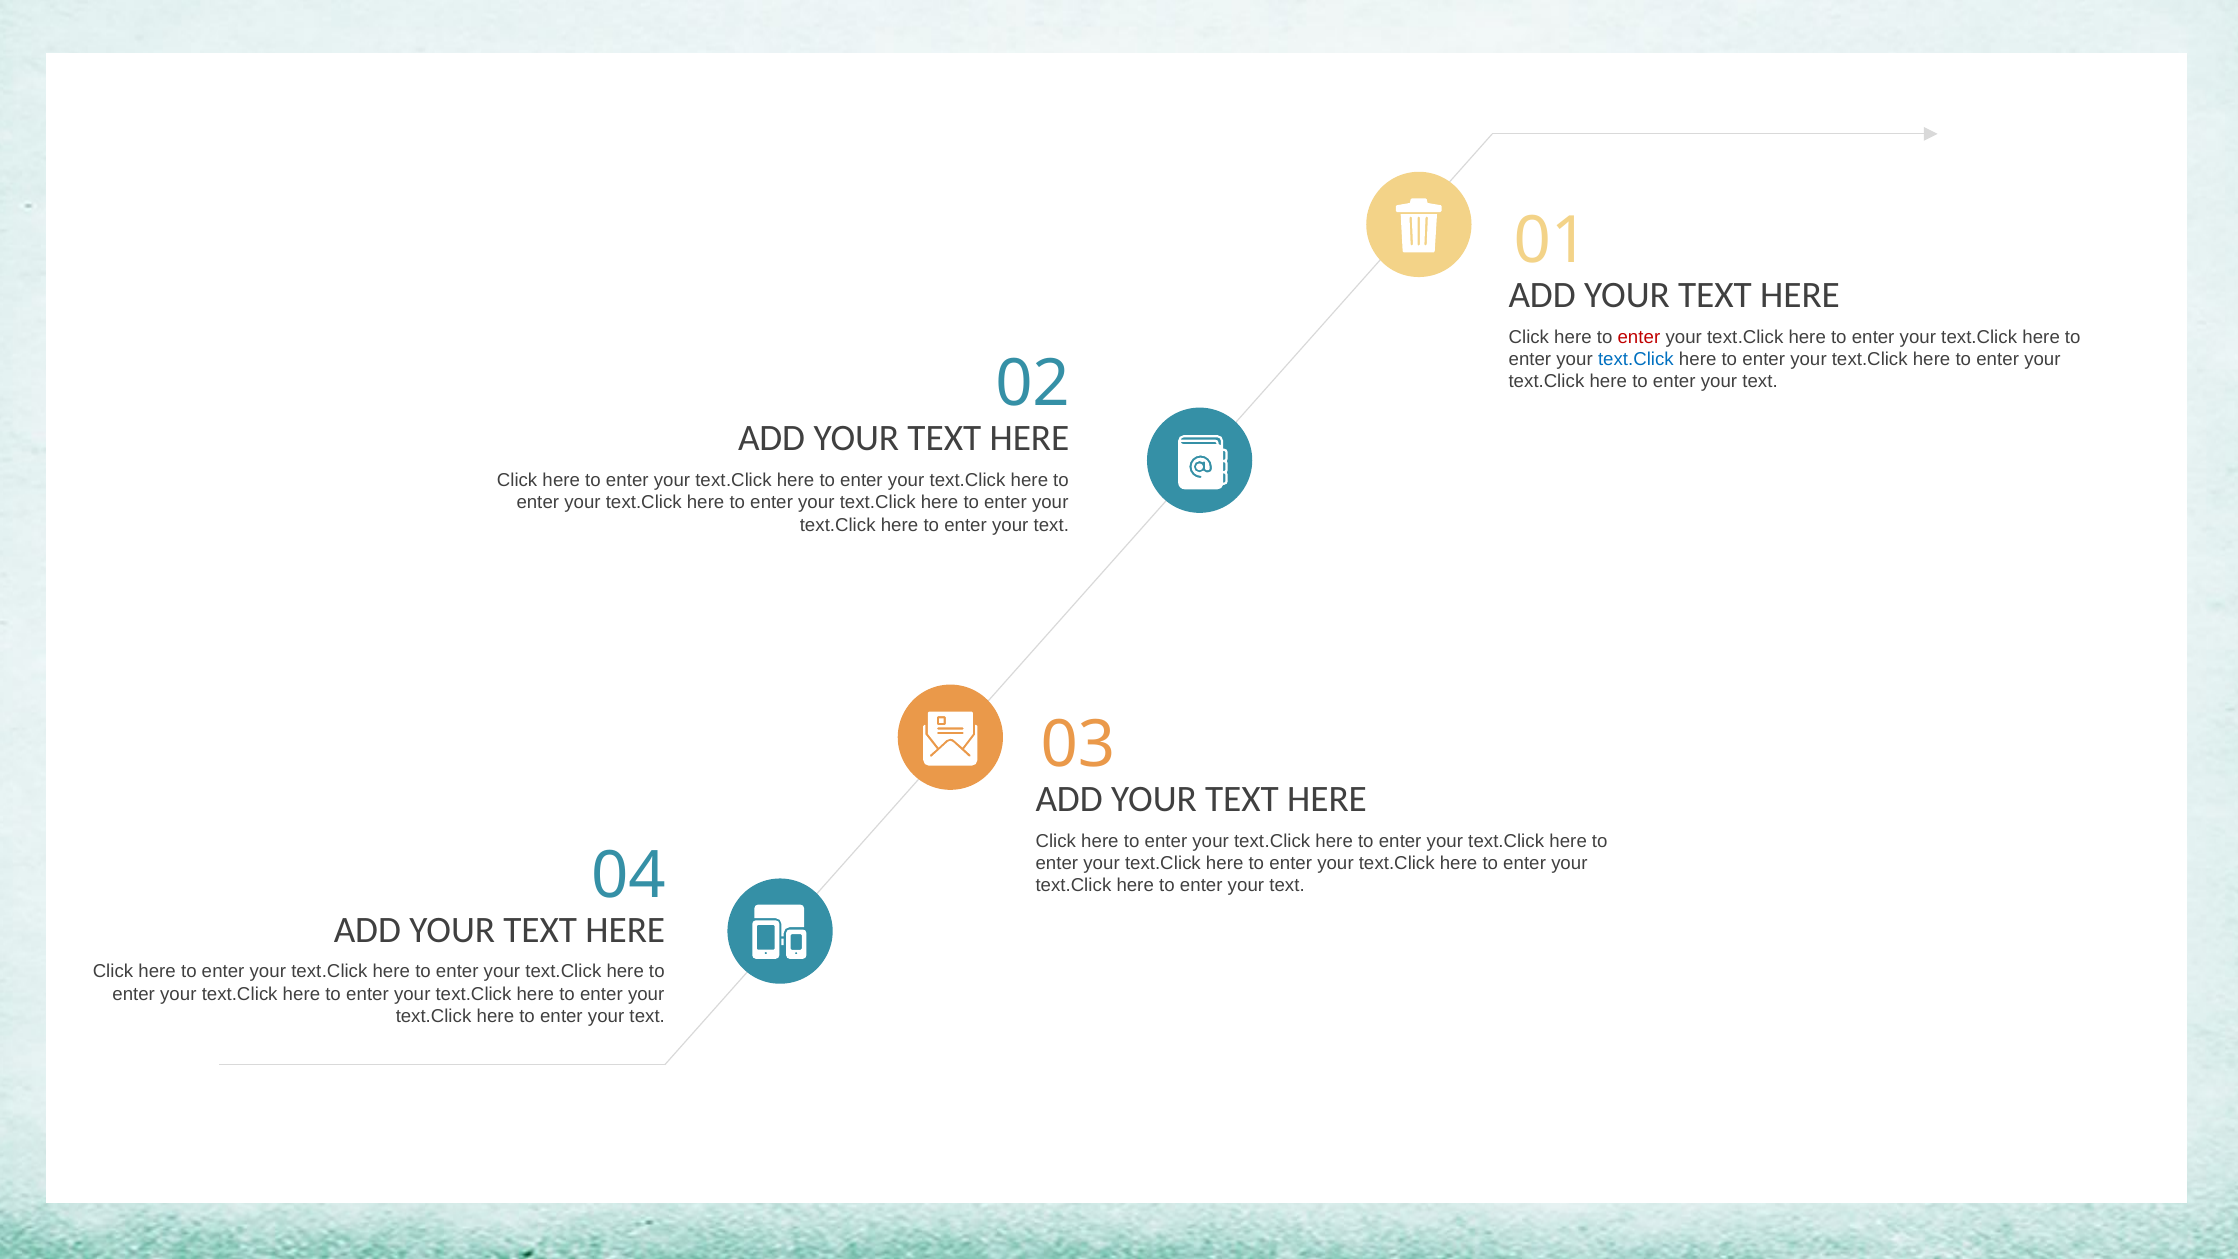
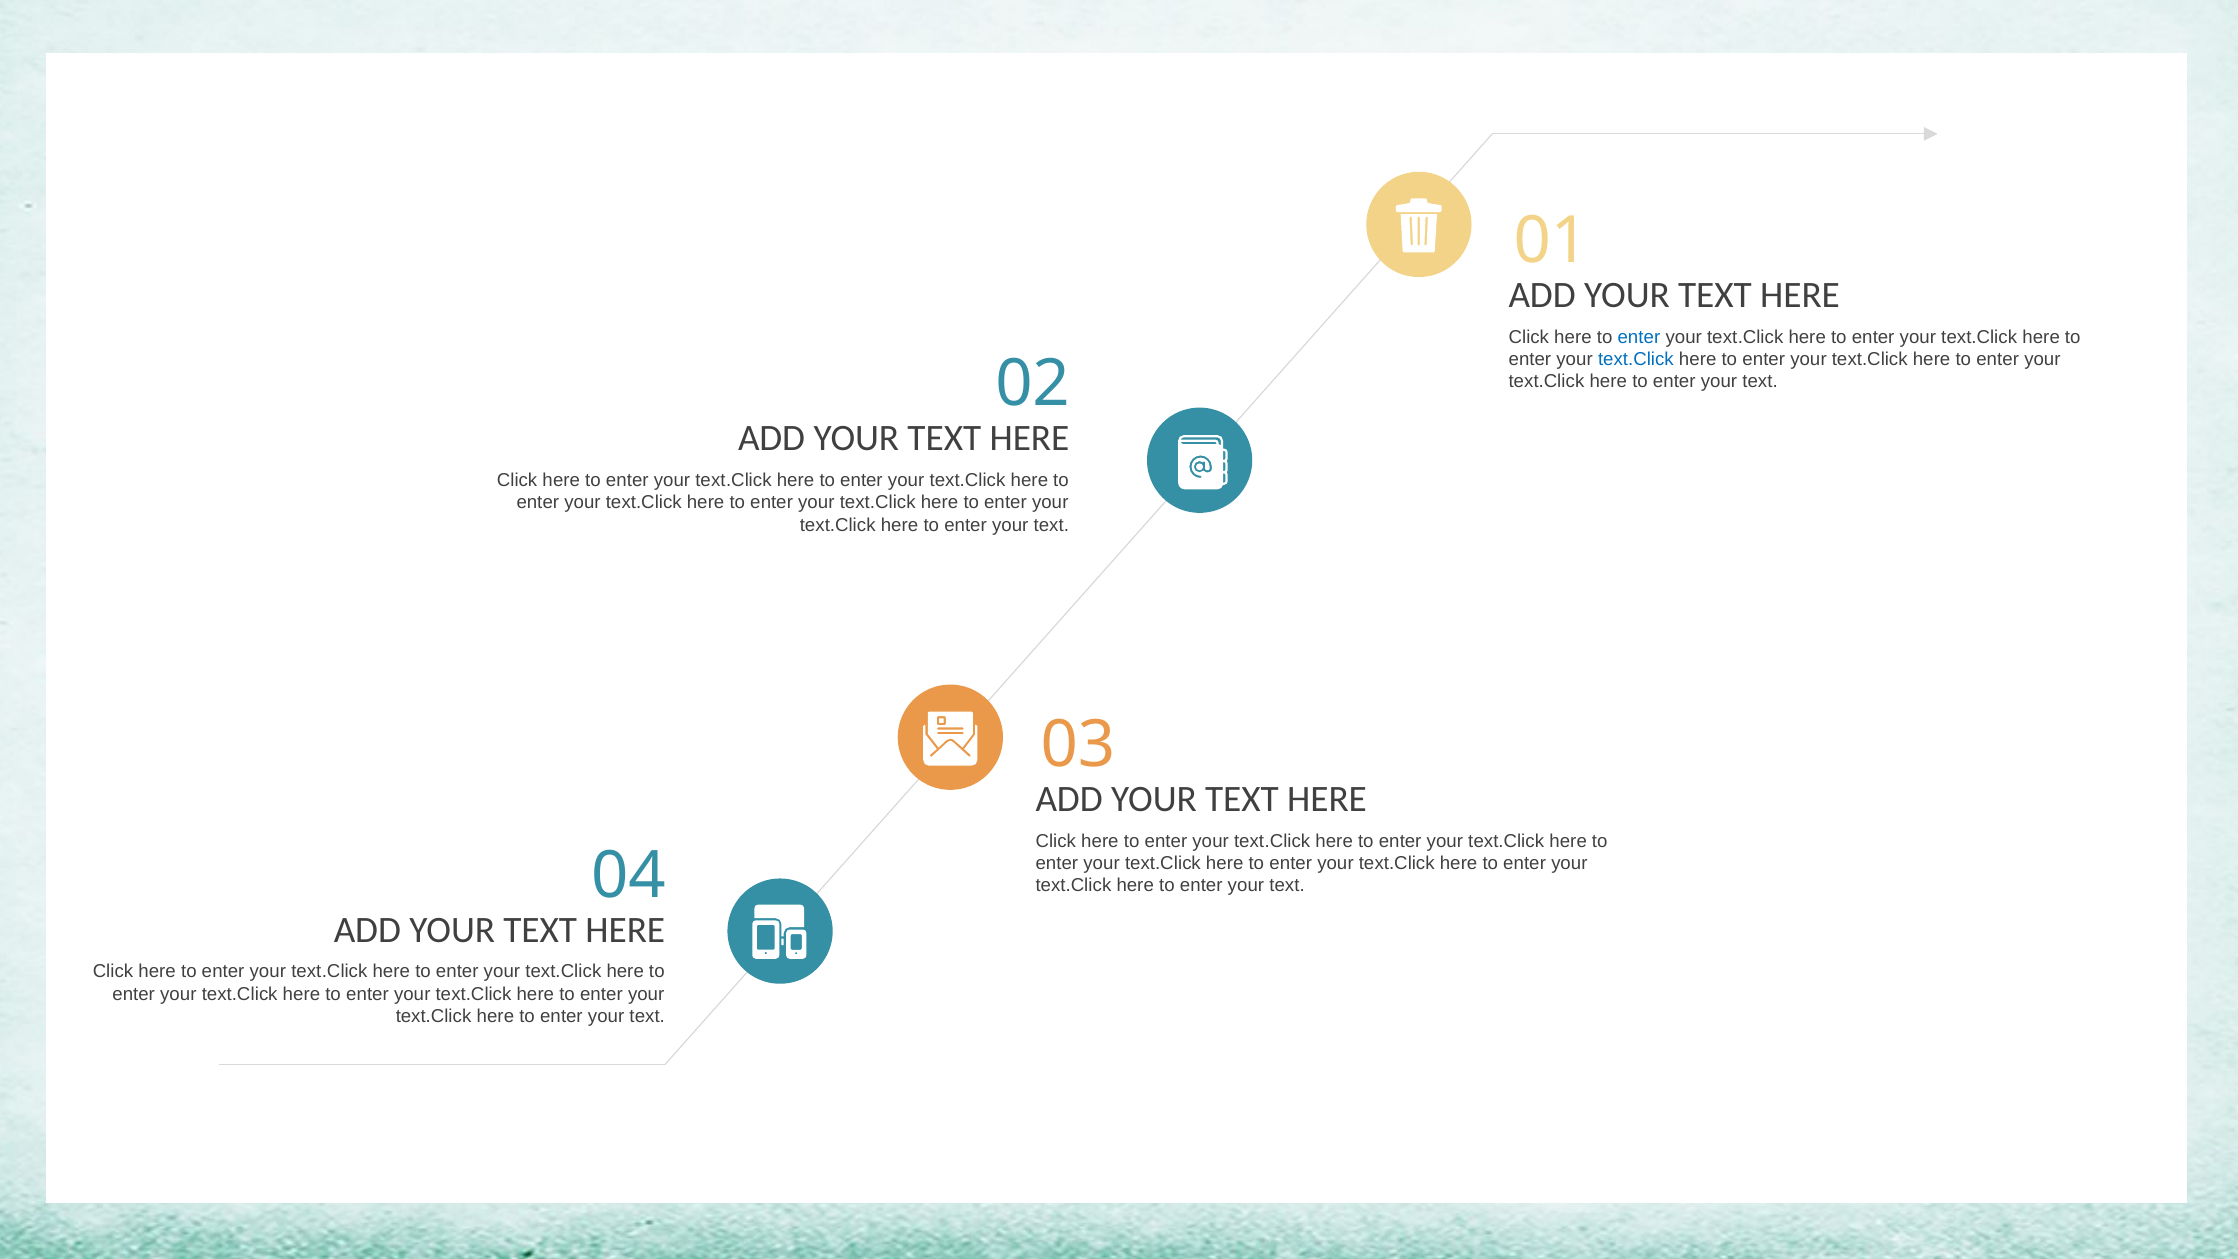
enter at (1639, 337) colour: red -> blue
